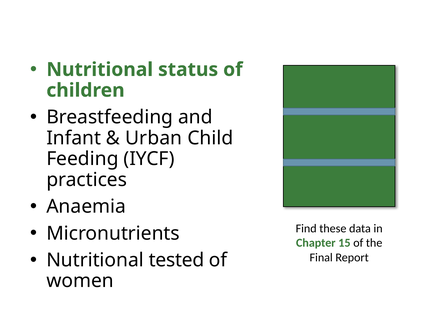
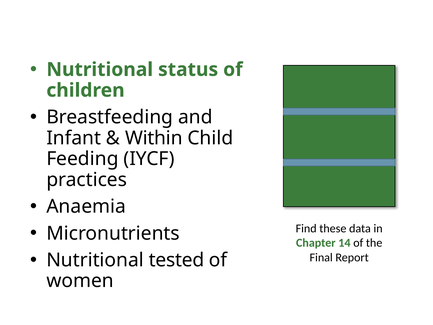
Urban: Urban -> Within
15: 15 -> 14
